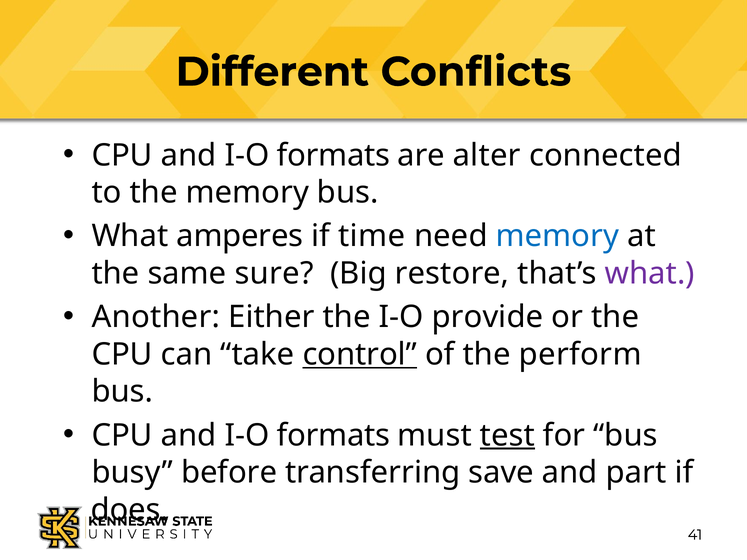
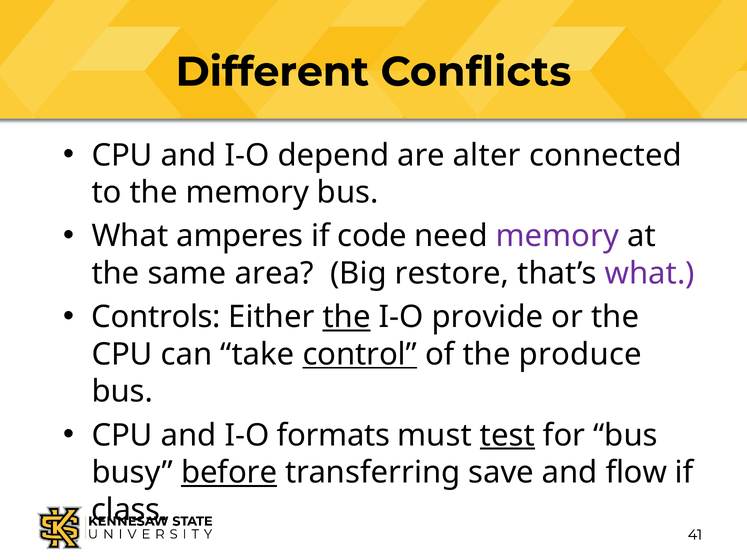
formats at (334, 155): formats -> depend
time: time -> code
memory at (557, 236) colour: blue -> purple
sure: sure -> area
Another: Another -> Controls
the at (347, 317) underline: none -> present
perform: perform -> produce
before underline: none -> present
part: part -> flow
does: does -> class
